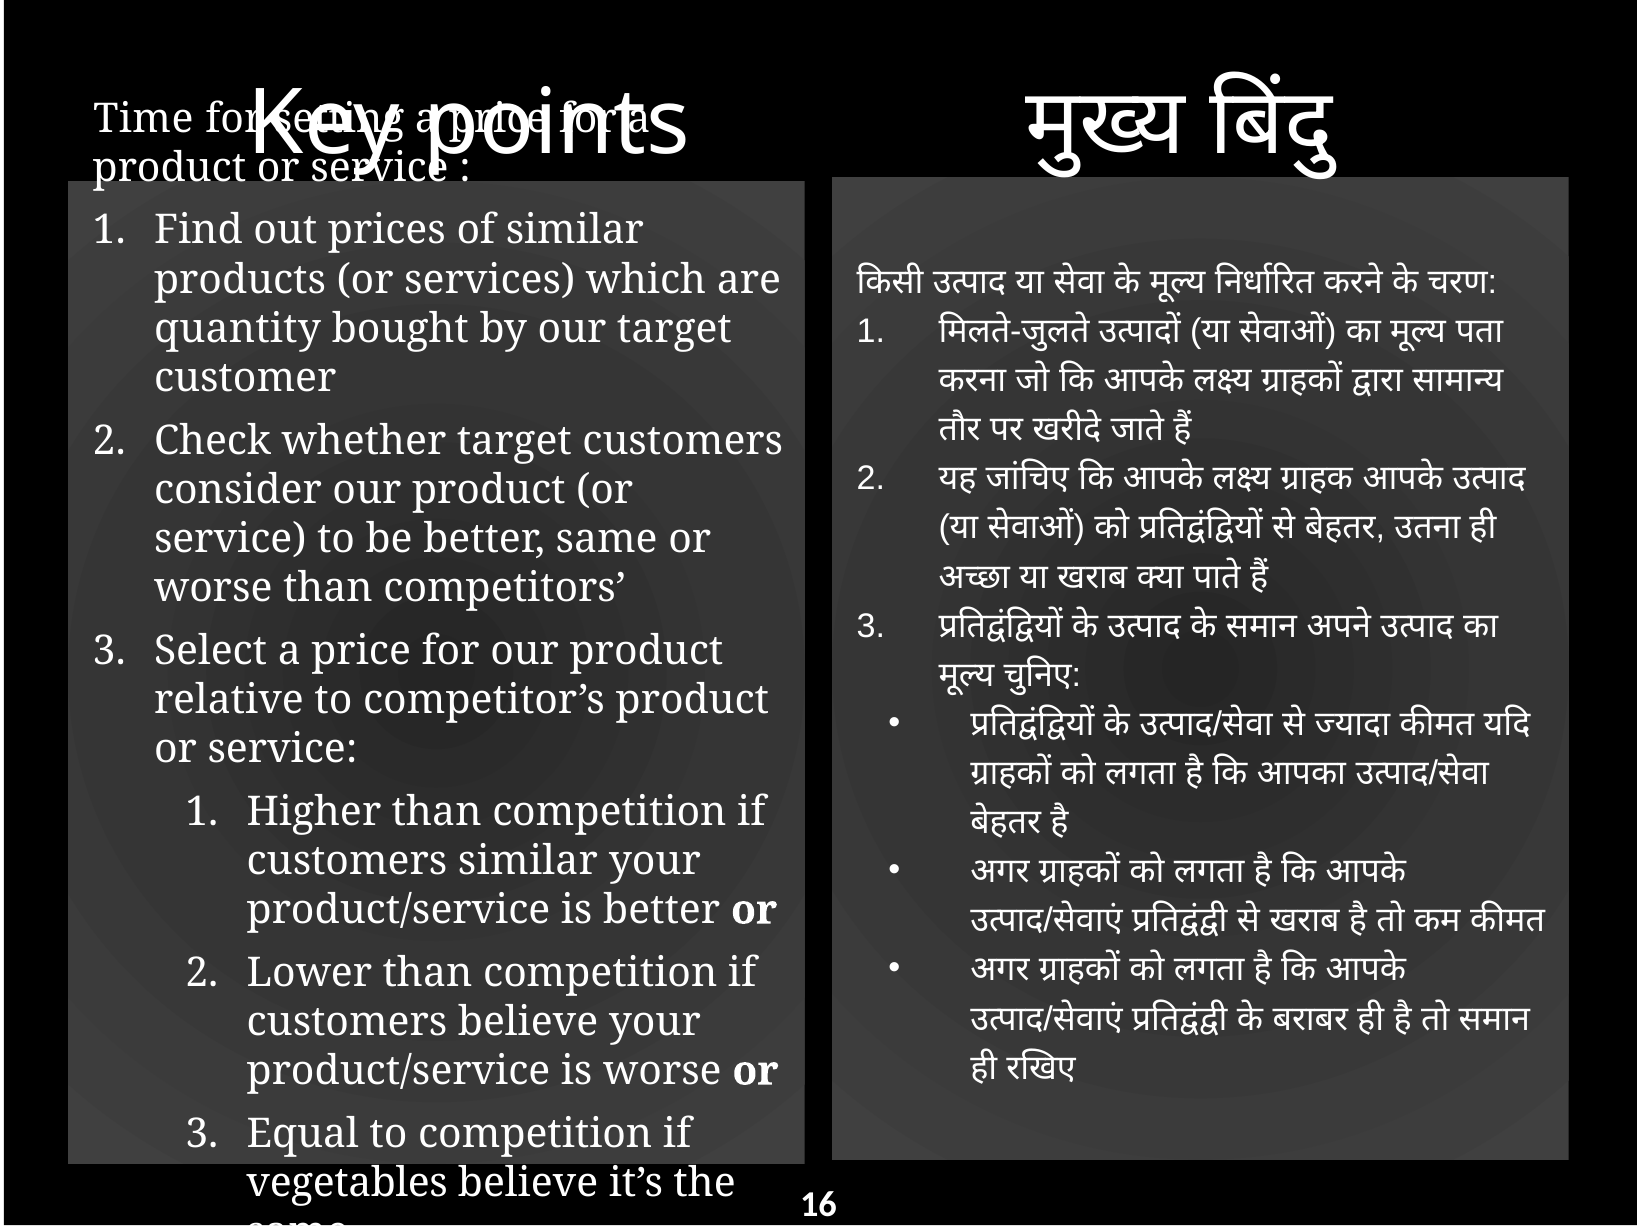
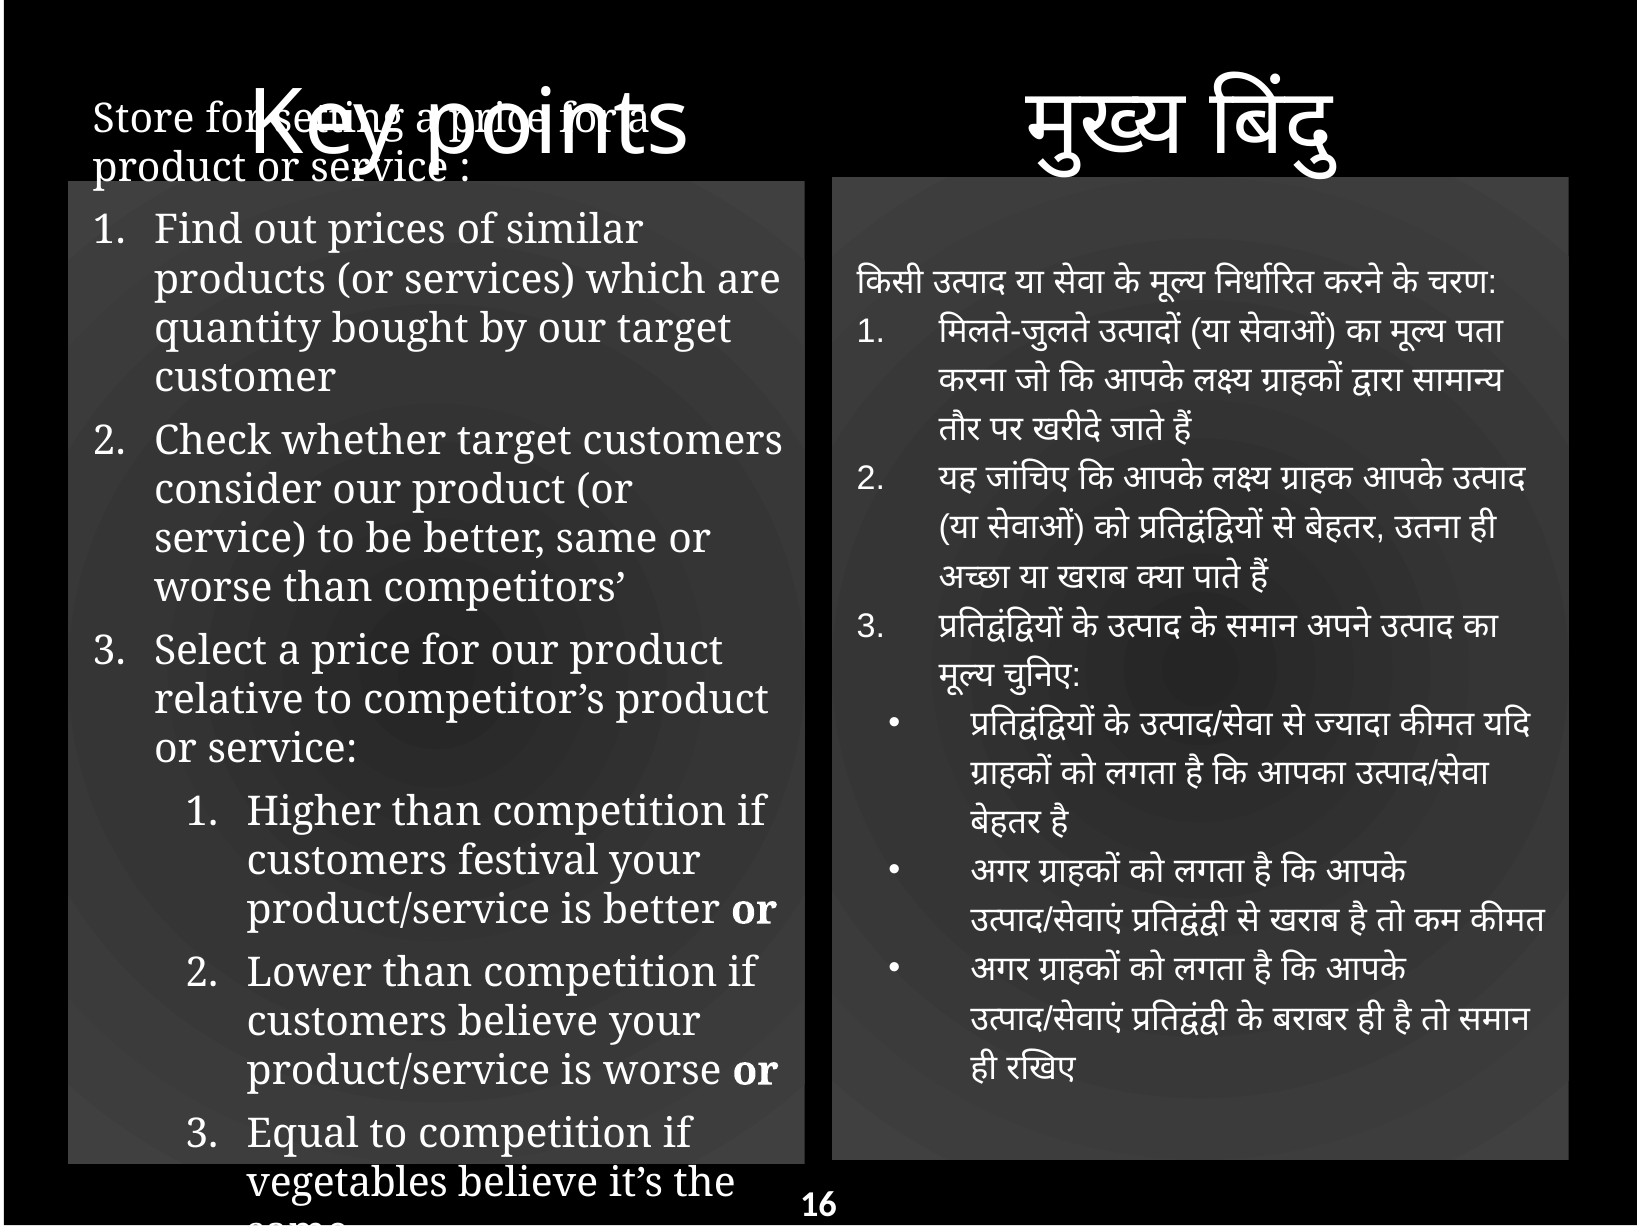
Time: Time -> Store
customers similar: similar -> festival
